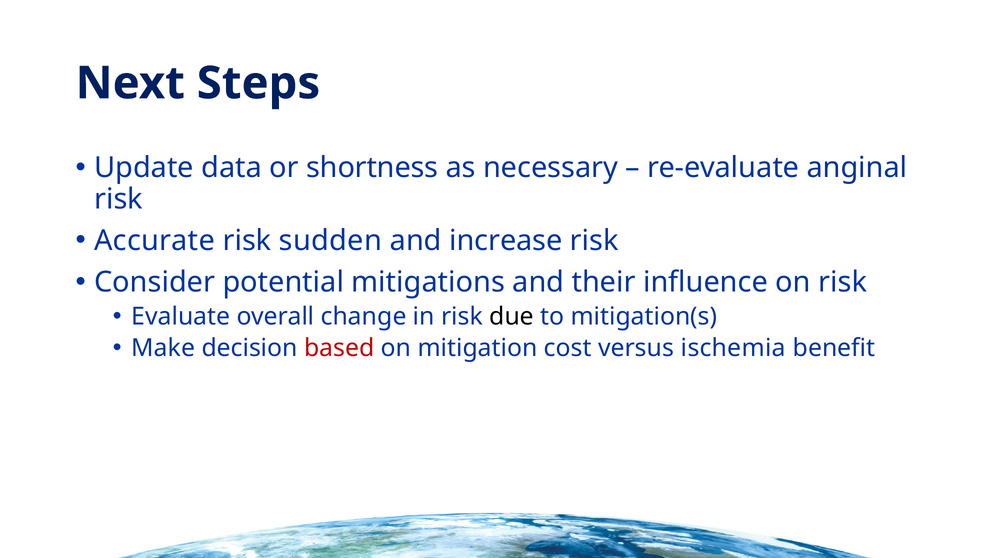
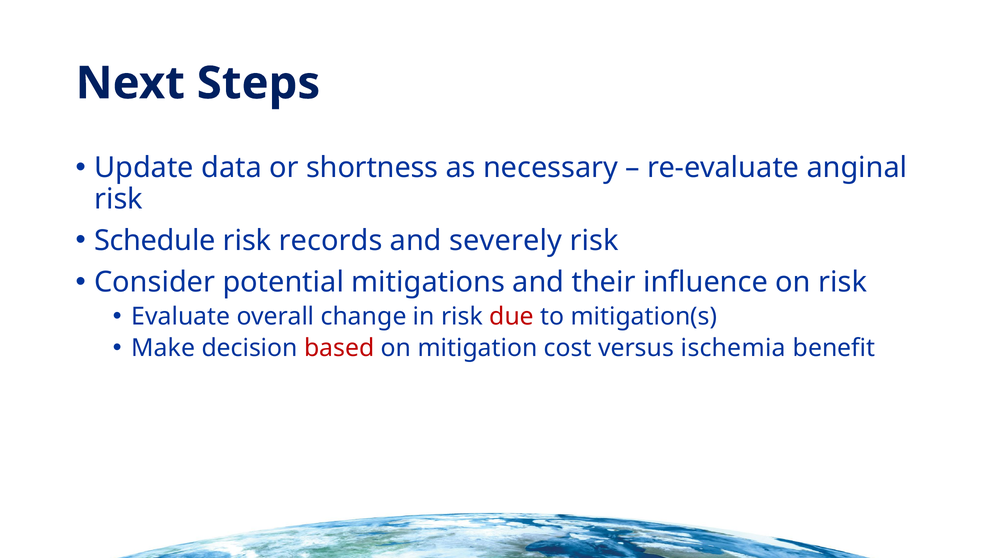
Accurate: Accurate -> Schedule
sudden: sudden -> records
increase: increase -> severely
due colour: black -> red
